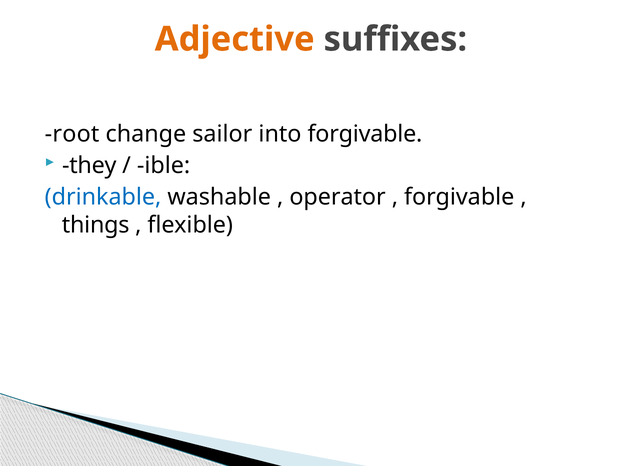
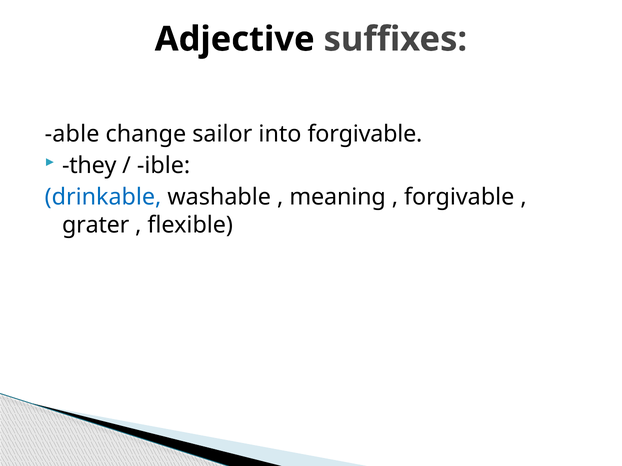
Adjective colour: orange -> black
root: root -> able
operator: operator -> meaning
things: things -> grater
